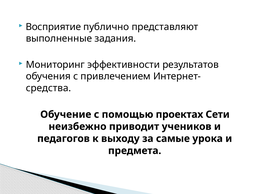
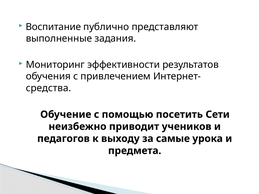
Восприятие: Восприятие -> Воспитание
проектах: проектах -> посетить
